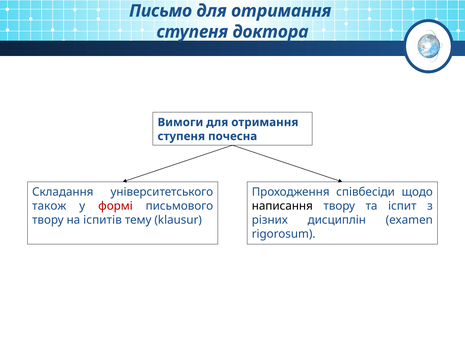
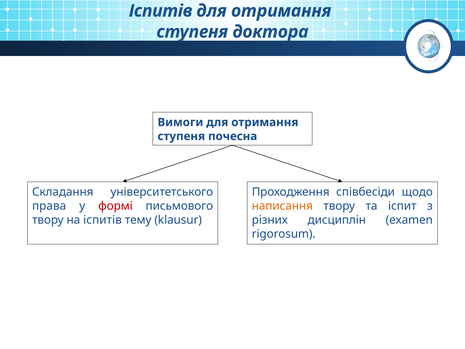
Письмо at (161, 11): Письмо -> Іспитів
також: також -> права
написання colour: black -> orange
